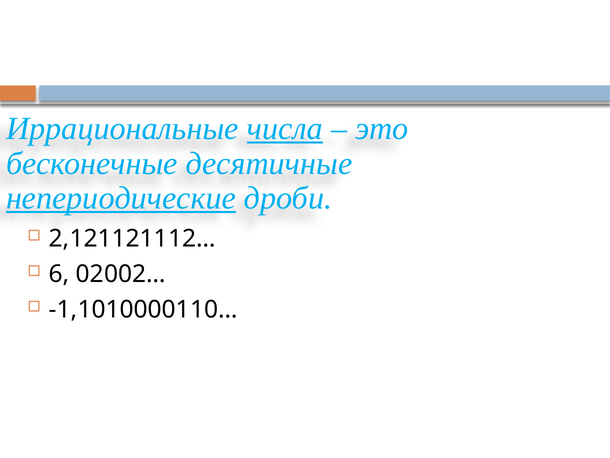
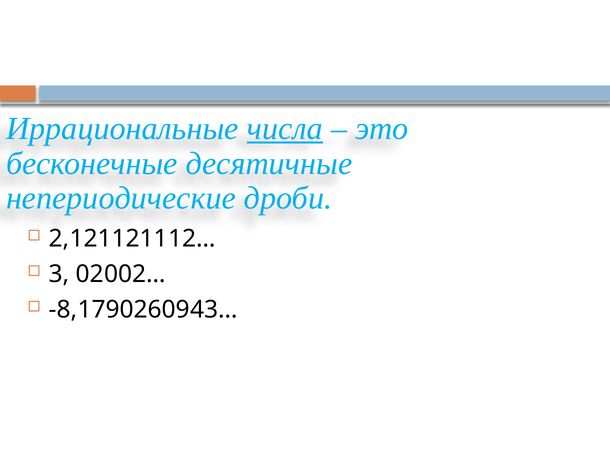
непериодические underline: present -> none
6: 6 -> 3
-1,1010000110…: -1,1010000110… -> -8,1790260943…
